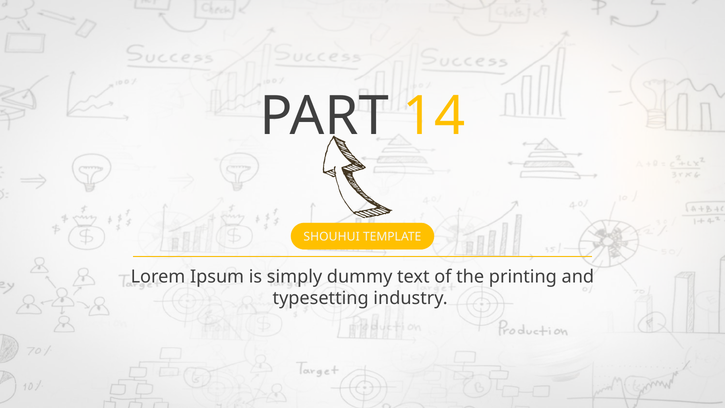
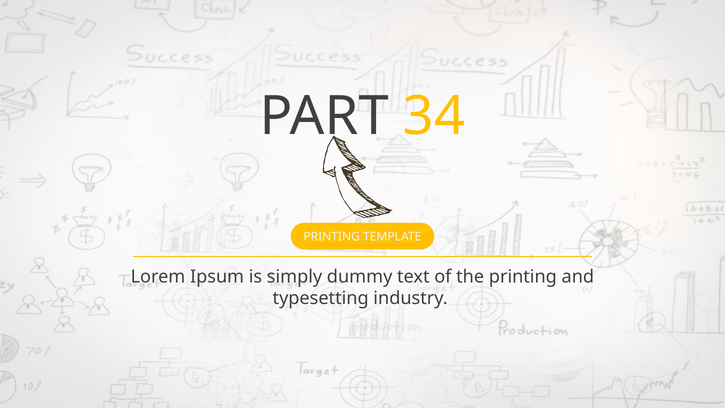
14: 14 -> 34
SHOUHUI at (332, 237): SHOUHUI -> PRINTING
